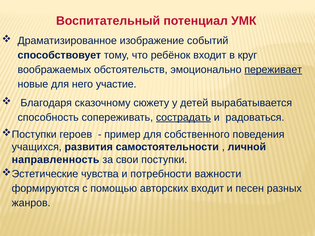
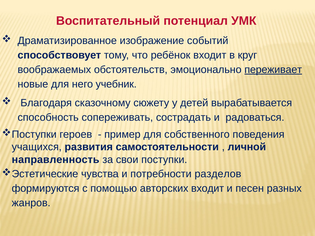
участие: участие -> учебник
сострадать underline: present -> none
важности: важности -> разделов
